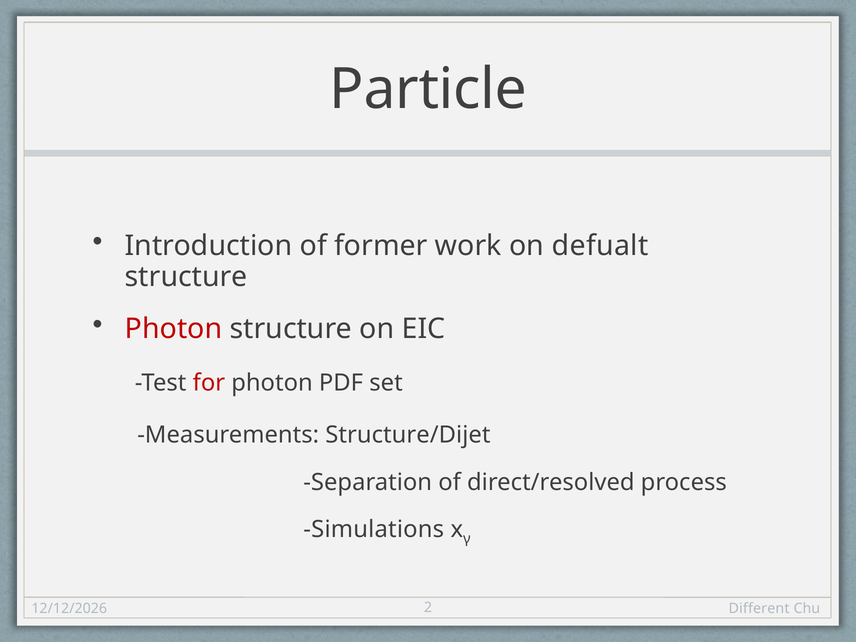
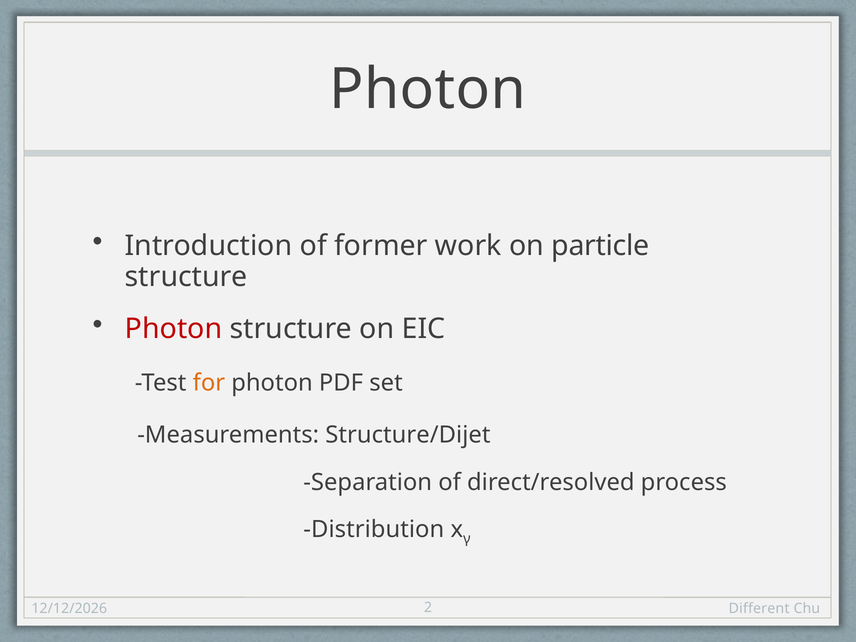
Particle at (428, 90): Particle -> Photon
defualt: defualt -> particle
for colour: red -> orange
Simulations: Simulations -> Distribution
